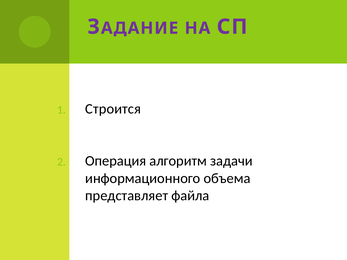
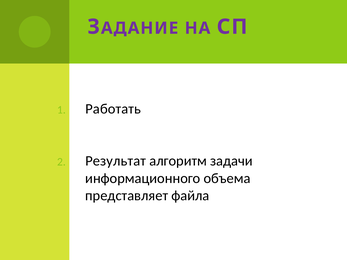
Строится: Строится -> Работать
Операция: Операция -> Результат
